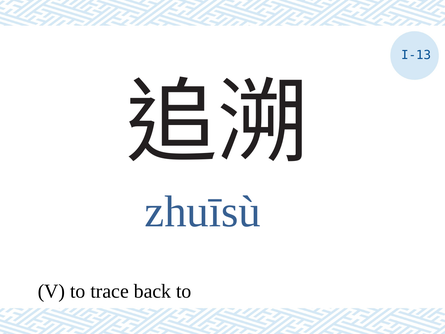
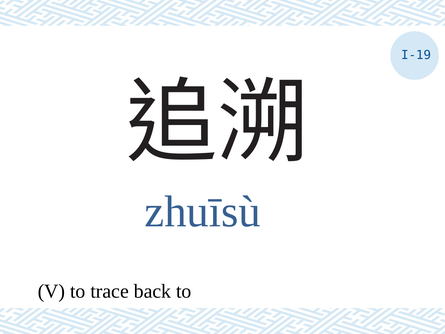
I-13: I-13 -> I-19
